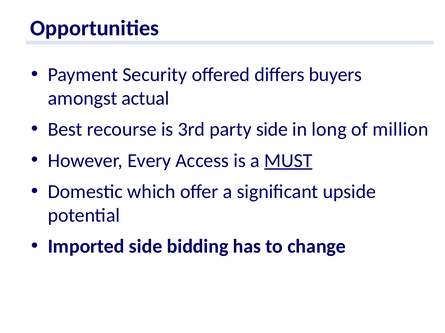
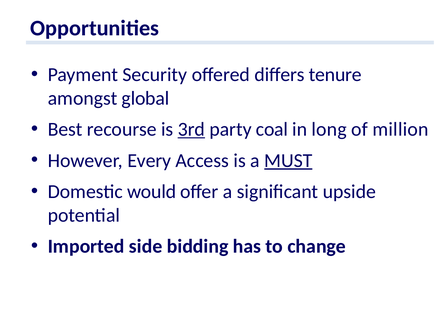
buyers: buyers -> tenure
actual: actual -> global
3rd underline: none -> present
party side: side -> coal
which: which -> would
